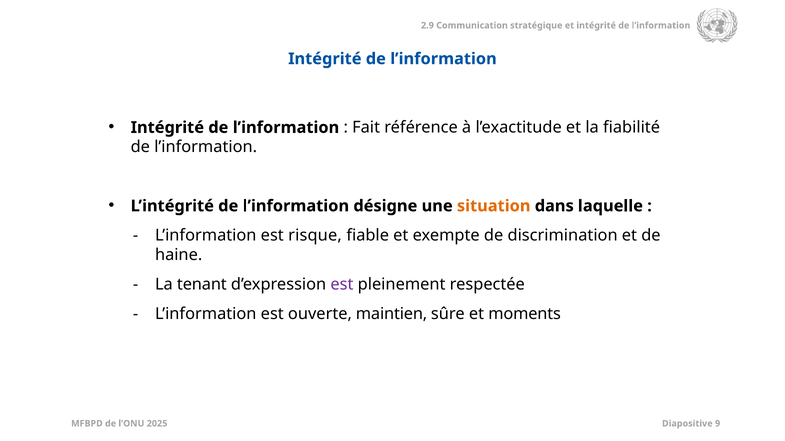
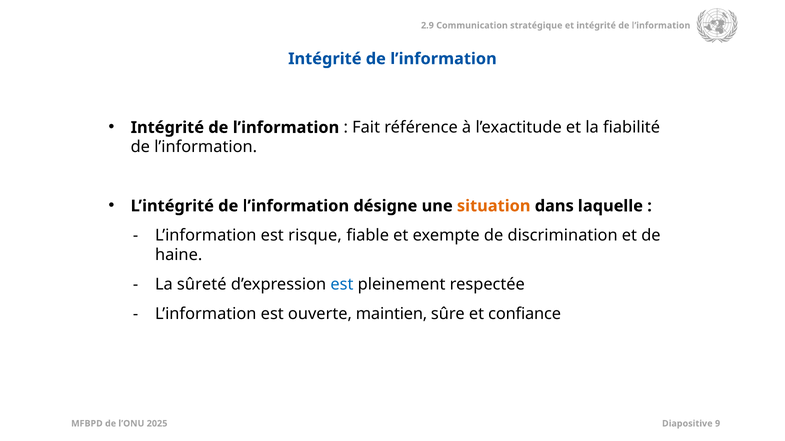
tenant: tenant -> sûreté
est at (342, 285) colour: purple -> blue
moments: moments -> confiance
